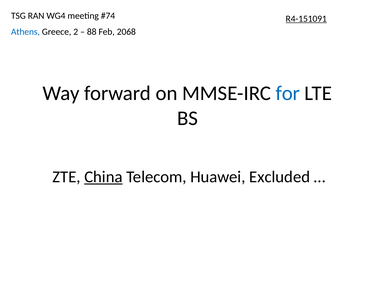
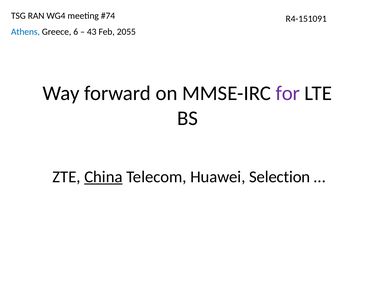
R4-151091 underline: present -> none
2: 2 -> 6
88: 88 -> 43
2068: 2068 -> 2055
for colour: blue -> purple
Excluded: Excluded -> Selection
